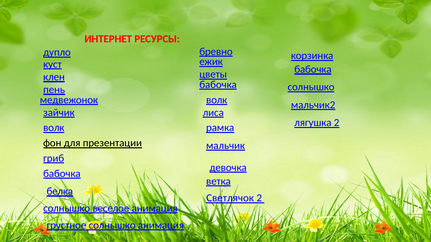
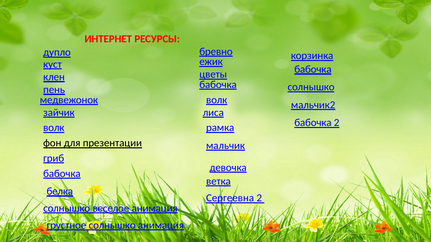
лягушка at (313, 123): лягушка -> бабочка
Светлячок: Светлячок -> Сергеевна
